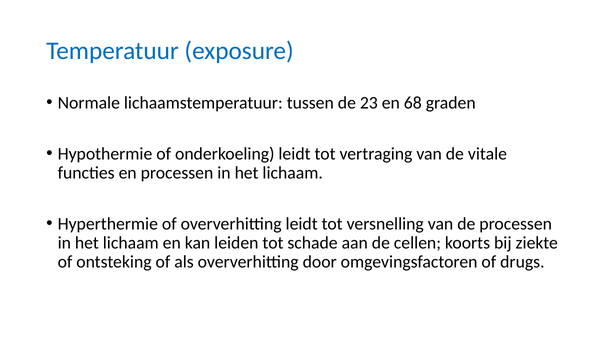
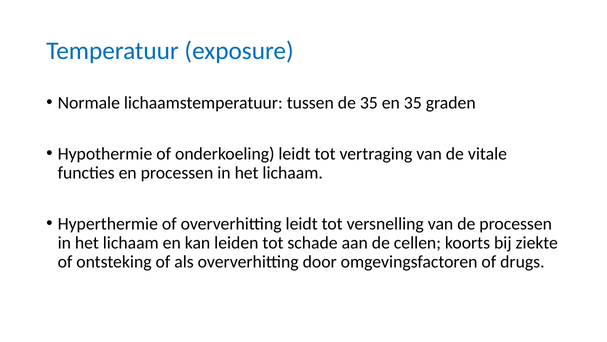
de 23: 23 -> 35
en 68: 68 -> 35
